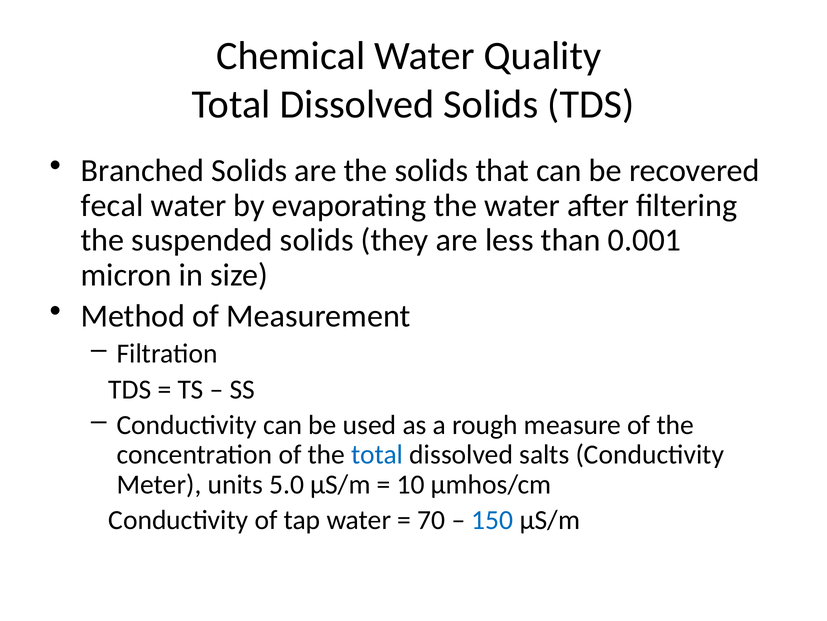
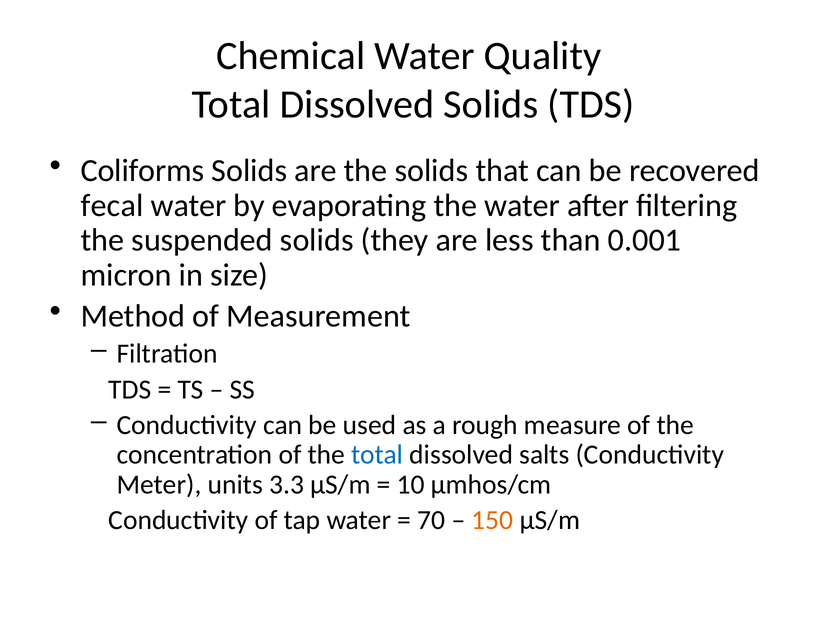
Branched: Branched -> Coliforms
5.0: 5.0 -> 3.3
150 colour: blue -> orange
